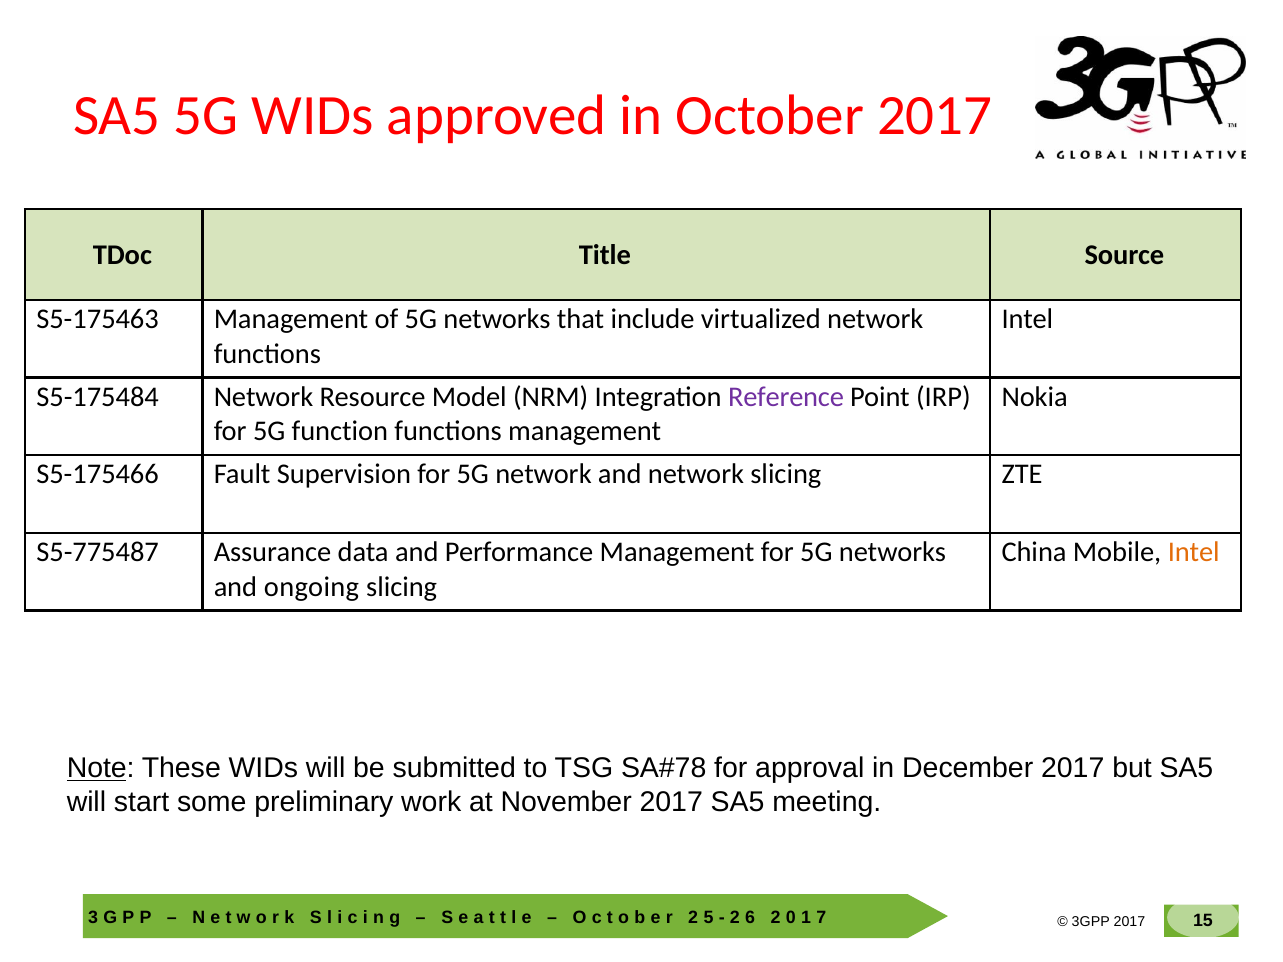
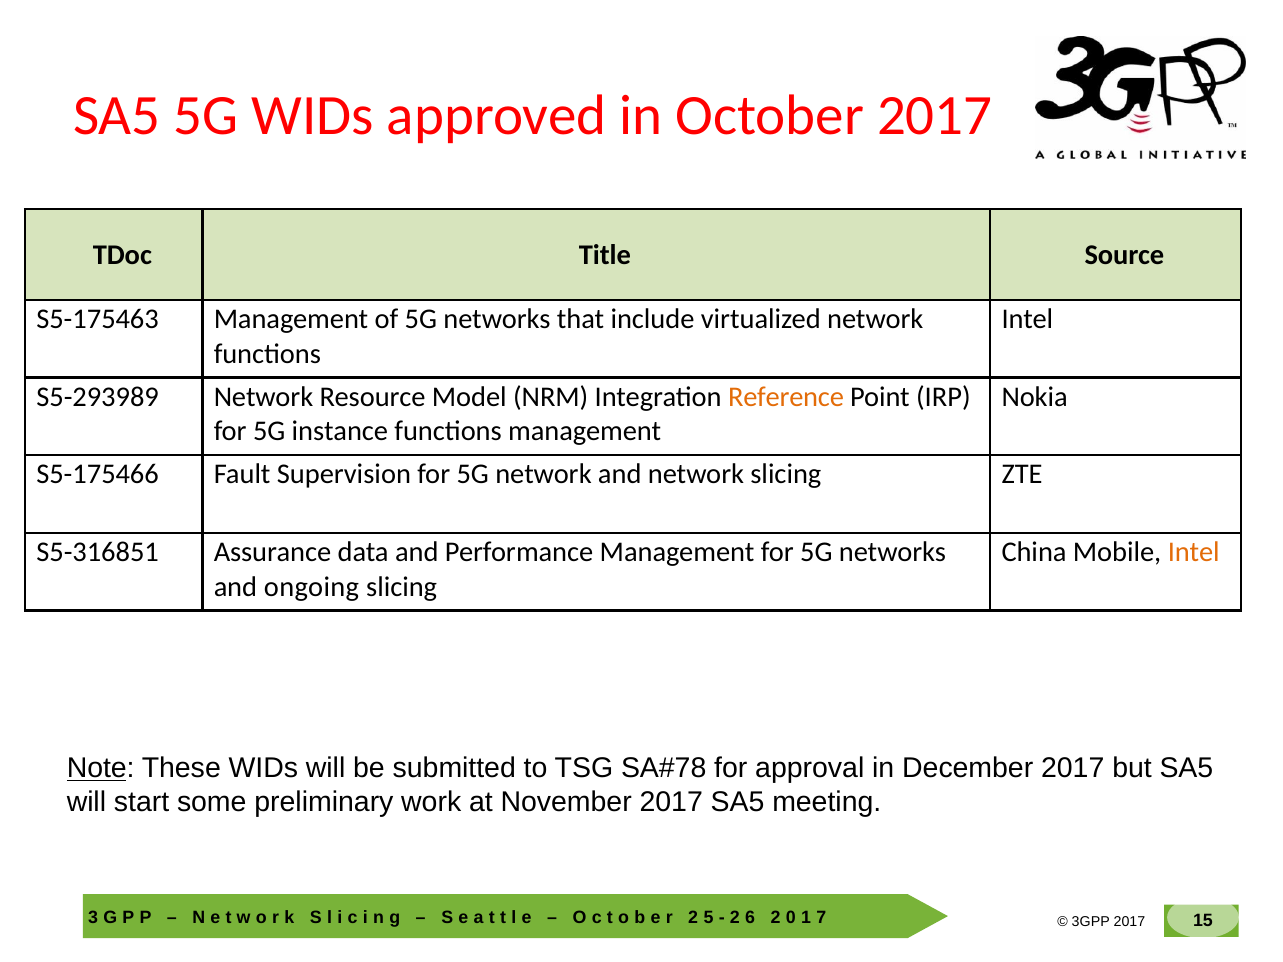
S5-175484: S5-175484 -> S5-293989
Reference colour: purple -> orange
function: function -> instance
S5-775487: S5-775487 -> S5-316851
